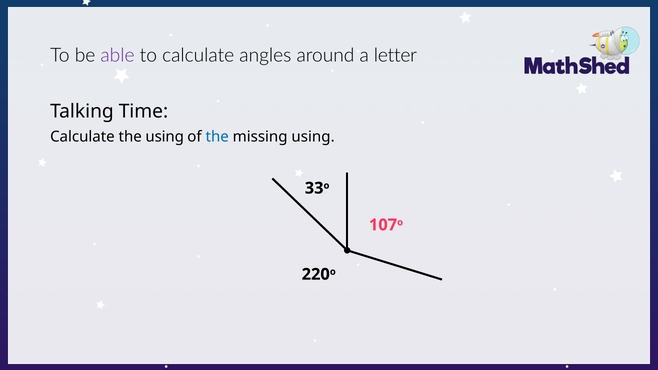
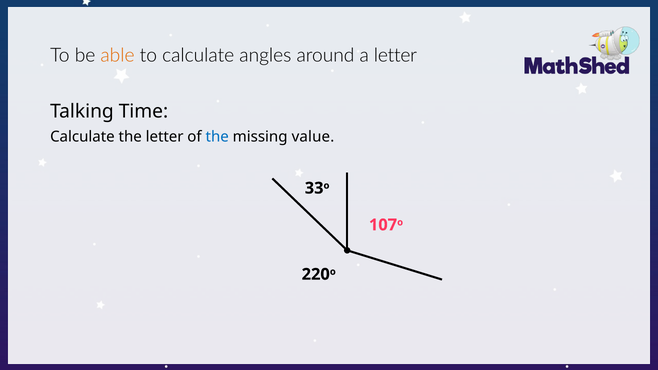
able colour: purple -> orange
the using: using -> letter
missing using: using -> value
